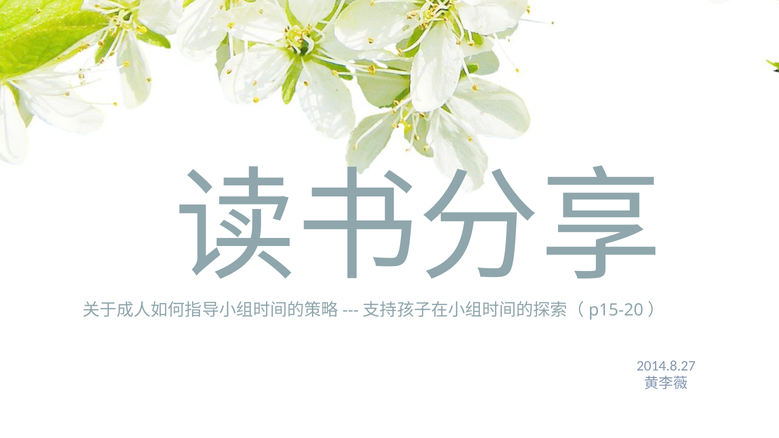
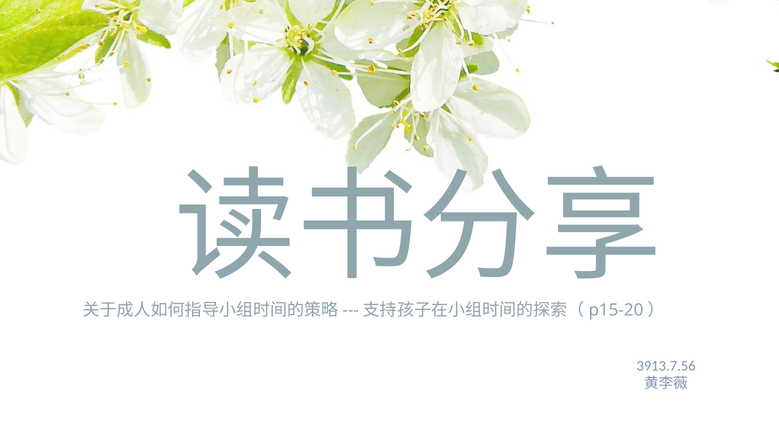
2014.8.27: 2014.8.27 -> 3913.7.56
